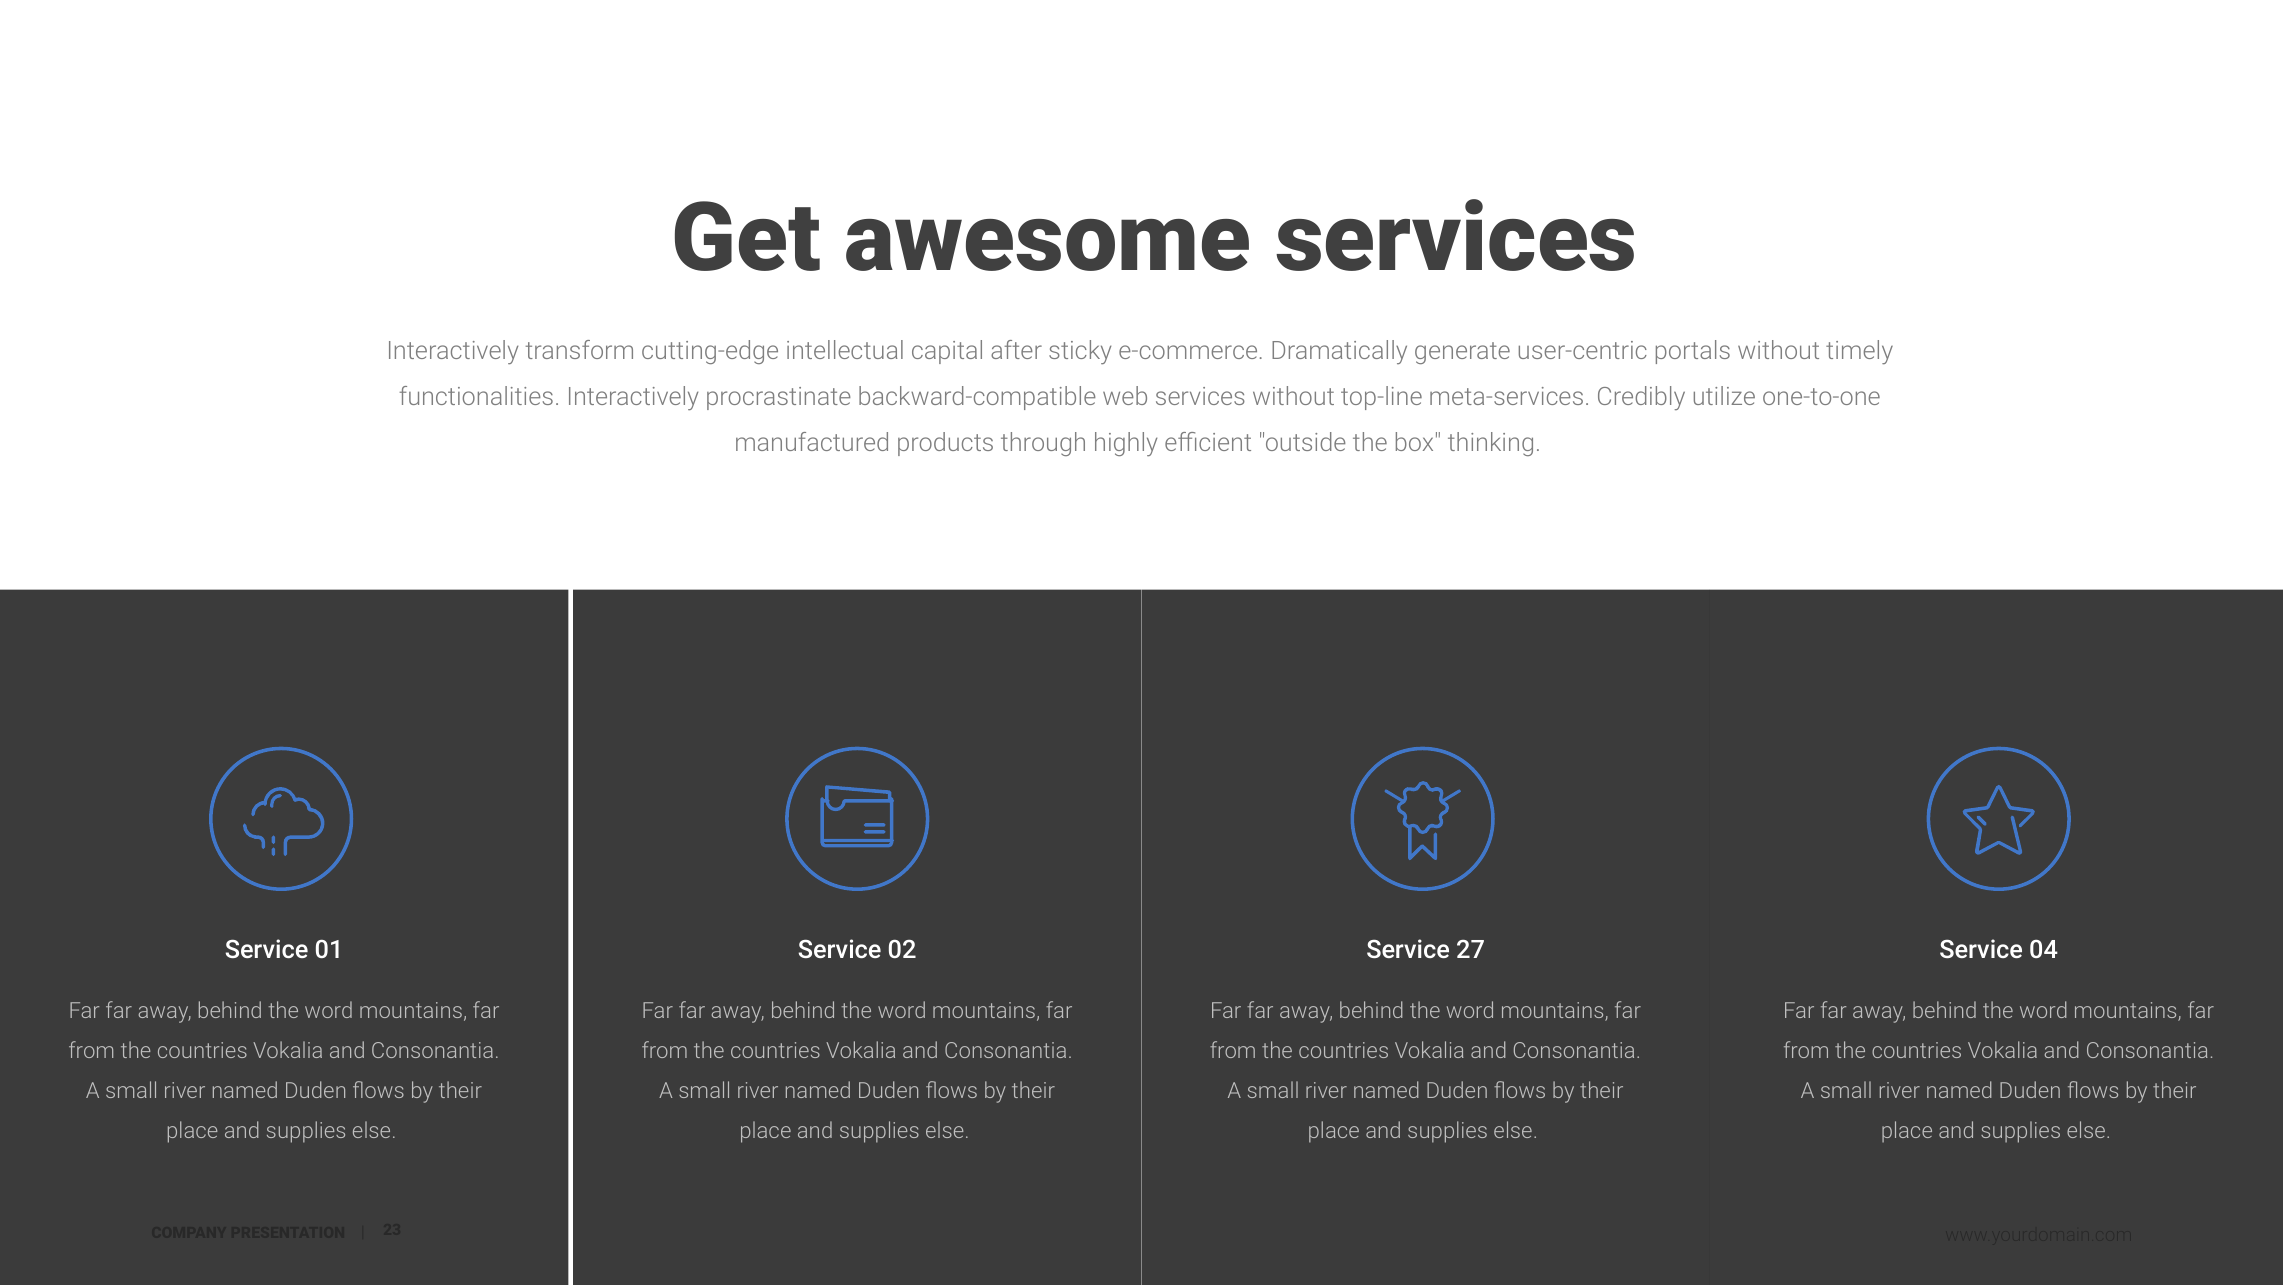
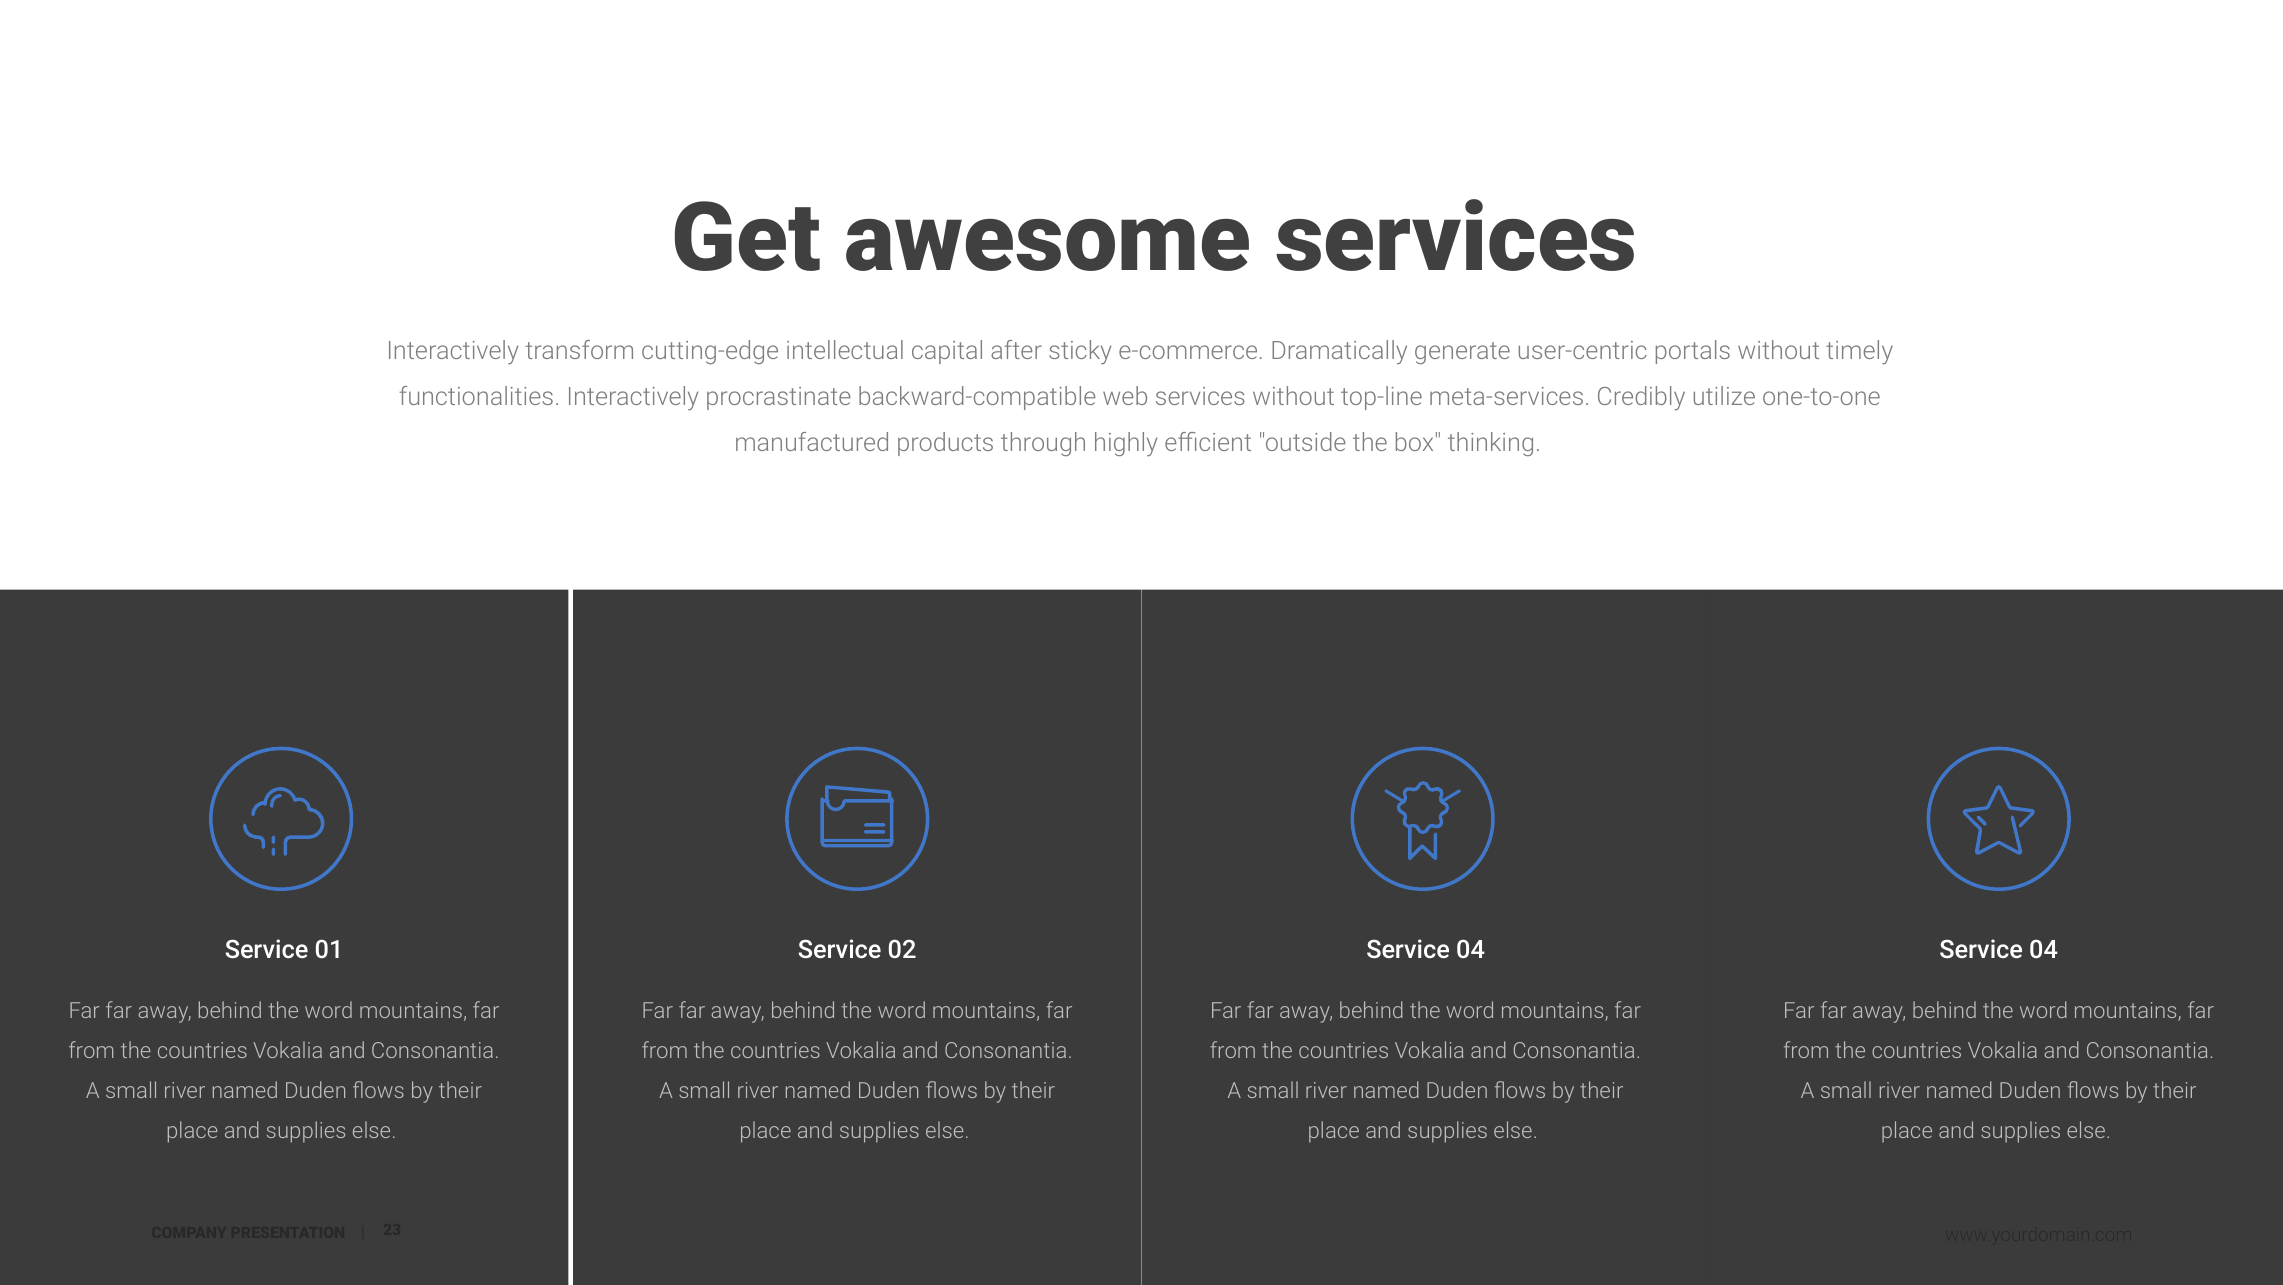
27 at (1470, 950): 27 -> 04
